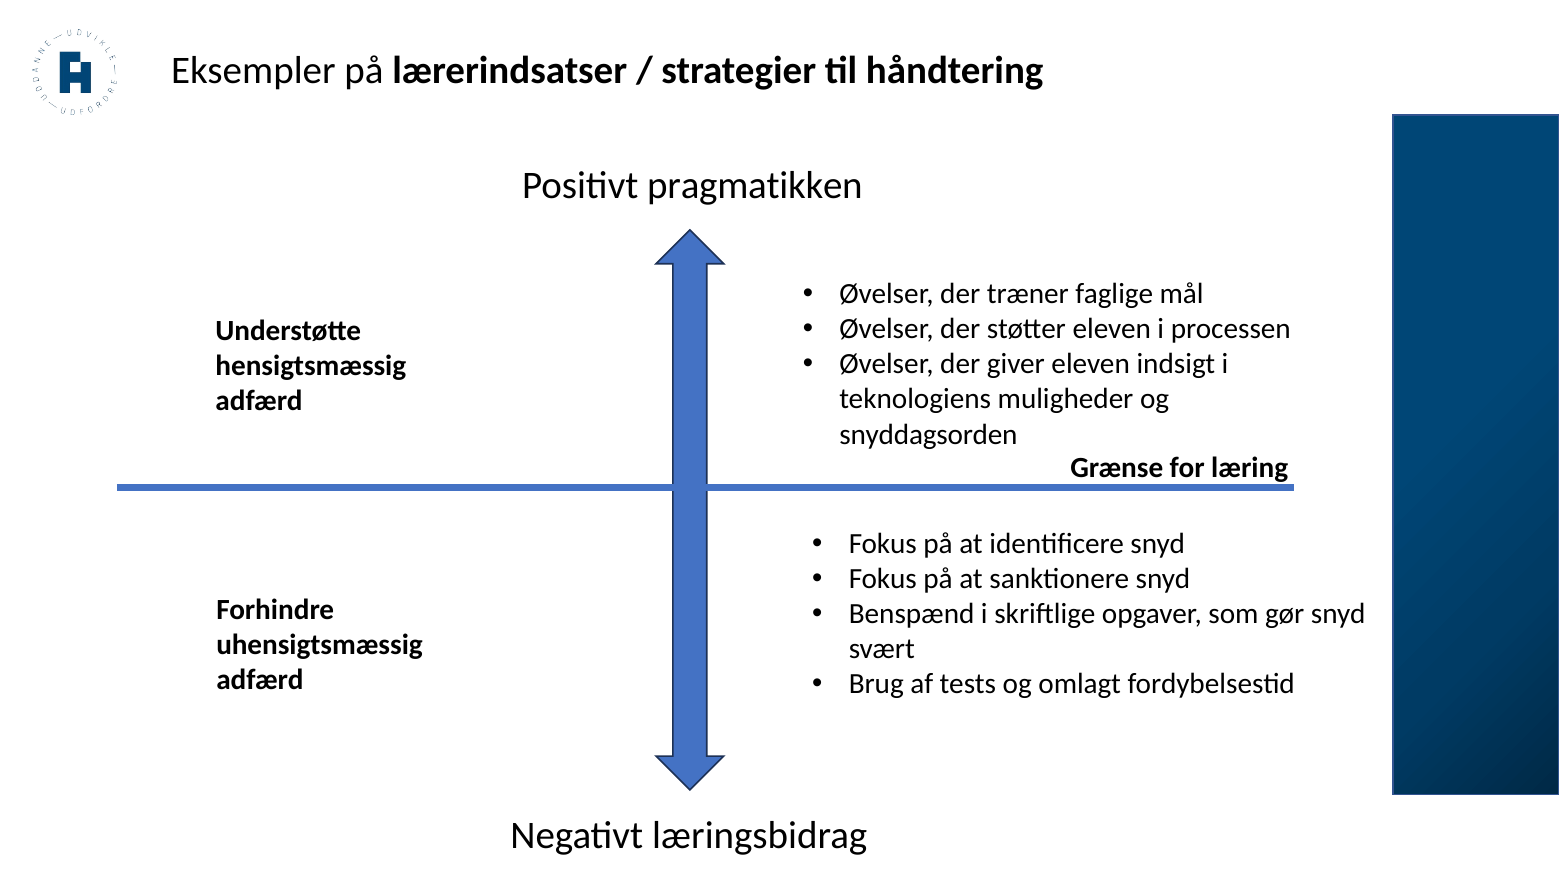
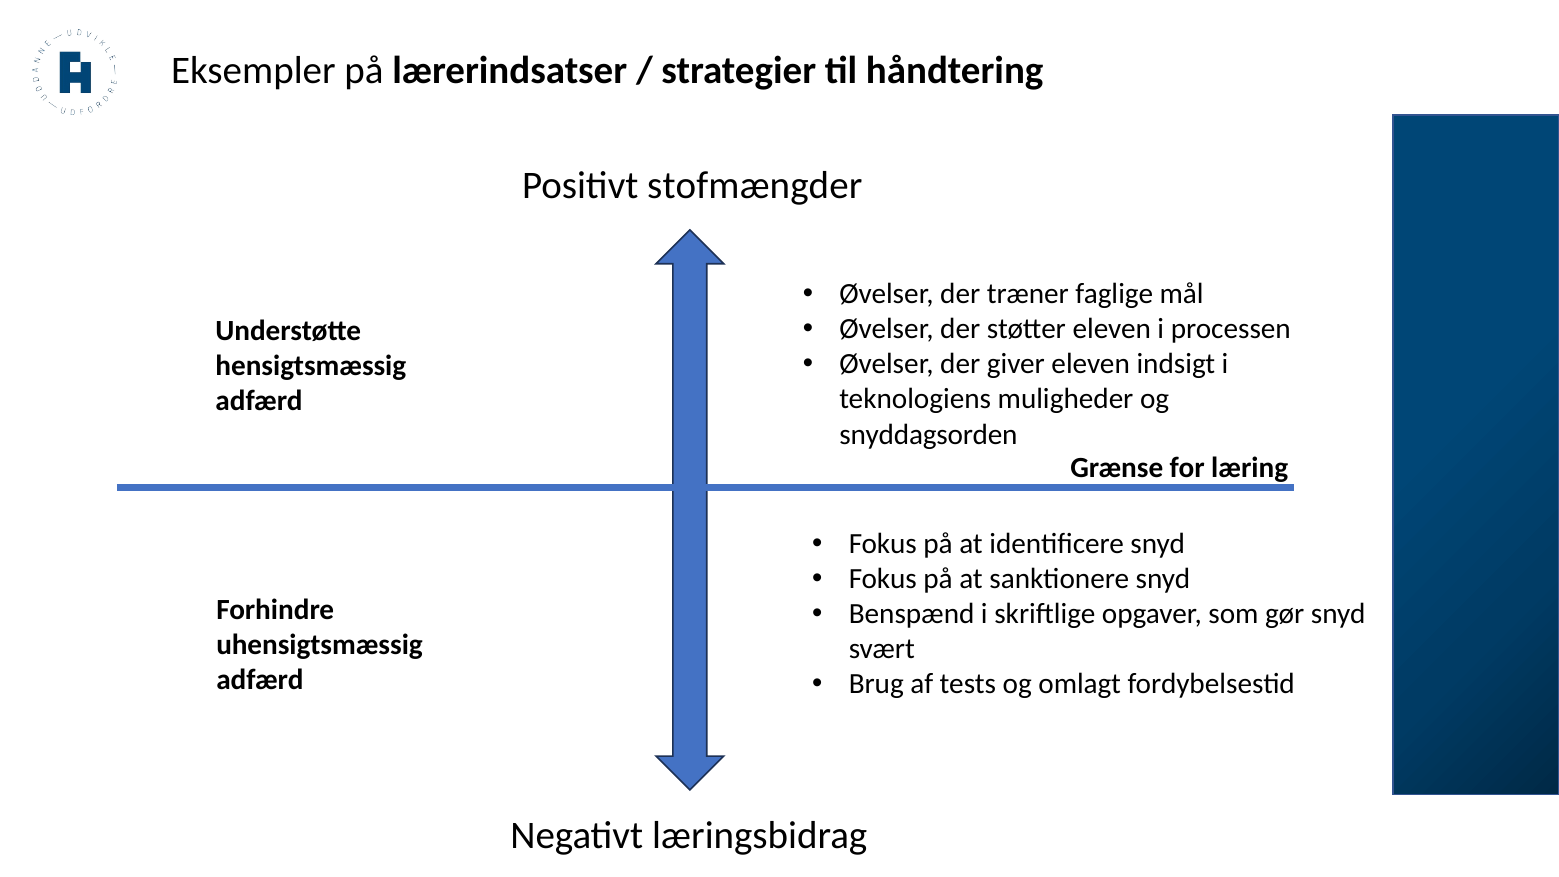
pragmatikken: pragmatikken -> stofmængder
